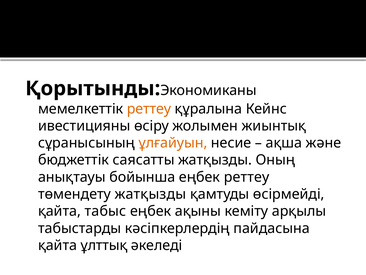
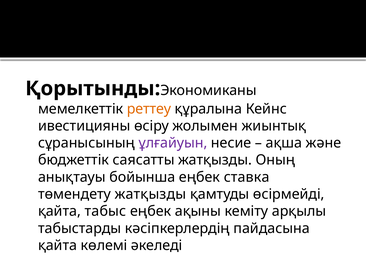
ұлғайуын colour: orange -> purple
еңбек реттеу: реттеу -> ставка
ұлттық: ұлттық -> көлемі
